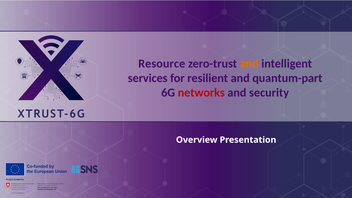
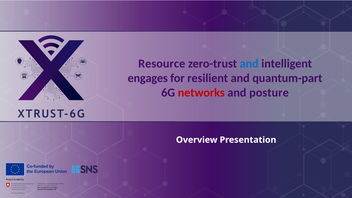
and at (249, 64) colour: orange -> blue
services: services -> engages
security: security -> posture
